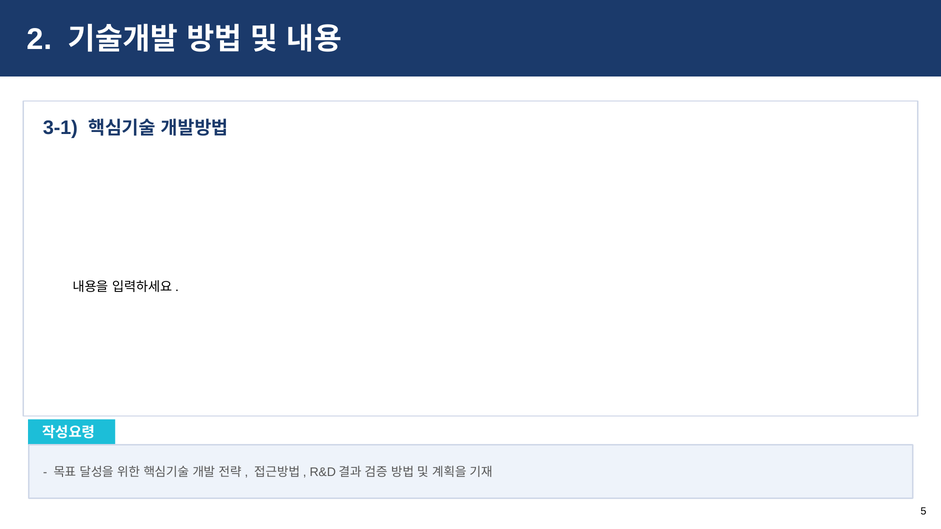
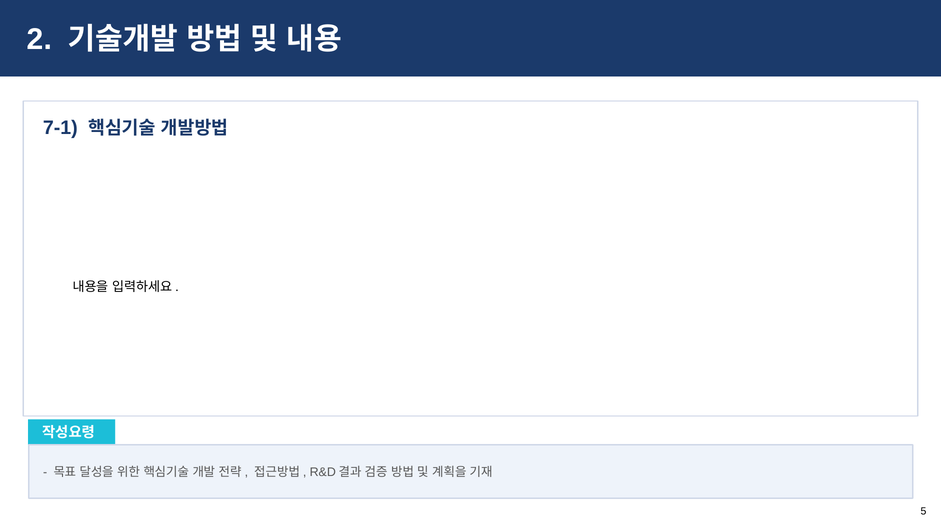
3-1: 3-1 -> 7-1
